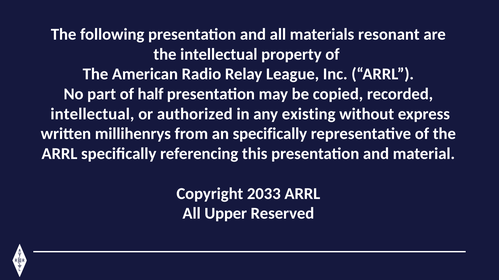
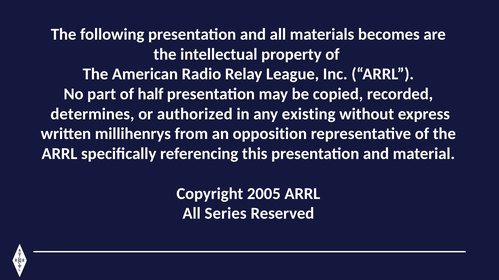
resonant: resonant -> becomes
intellectual at (92, 114): intellectual -> determines
an specifically: specifically -> opposition
2033: 2033 -> 2005
Upper: Upper -> Series
